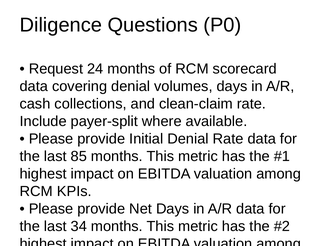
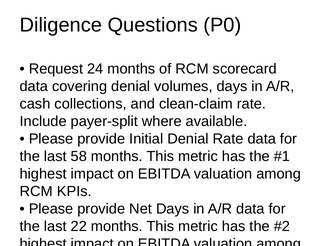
85: 85 -> 58
34: 34 -> 22
